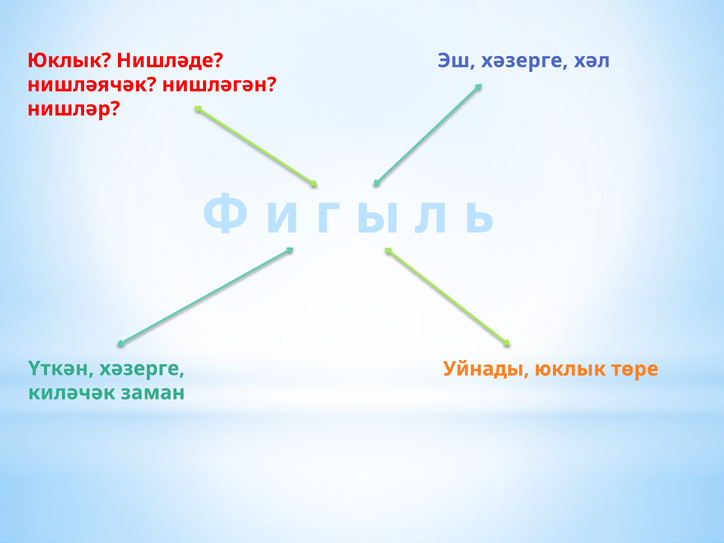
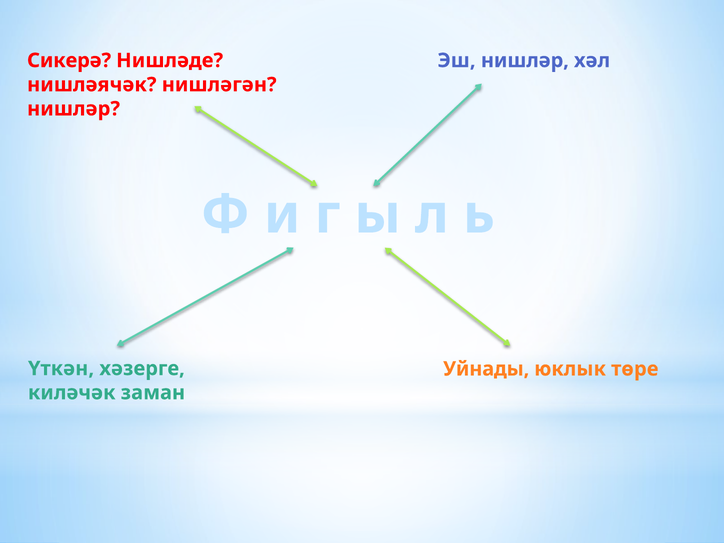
Юклык at (69, 60): Юклык -> Сикерә
Эш хәзерге: хәзерге -> нишләр
